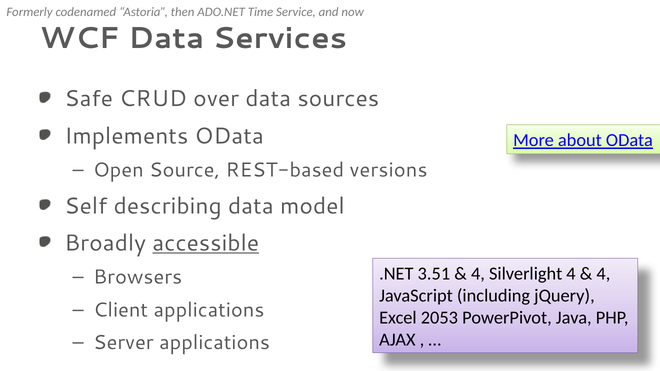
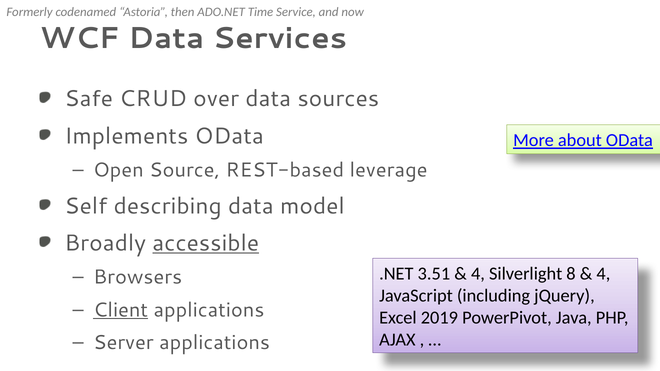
versions: versions -> leverage
Silverlight 4: 4 -> 8
Client underline: none -> present
2053: 2053 -> 2019
